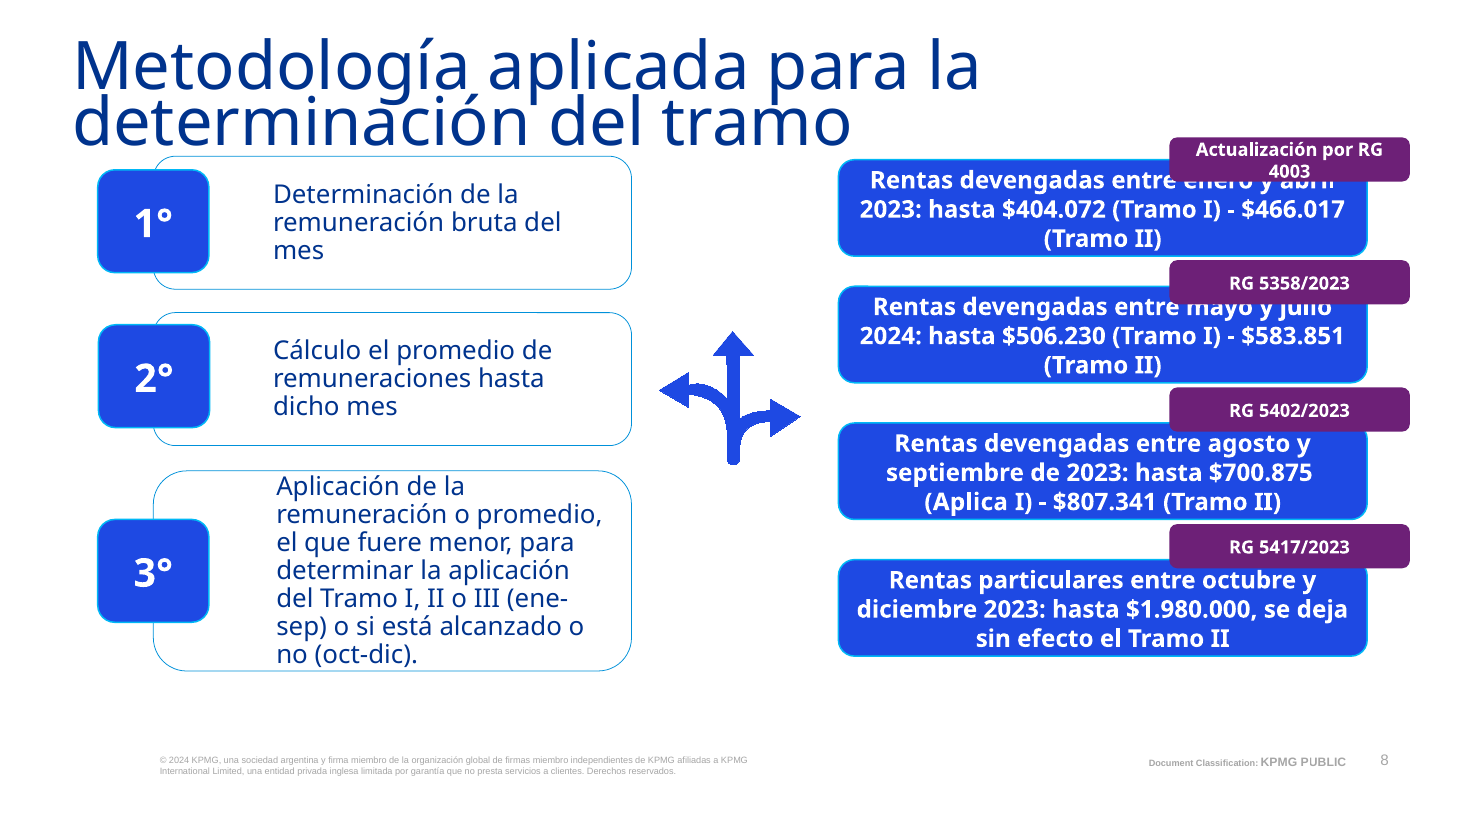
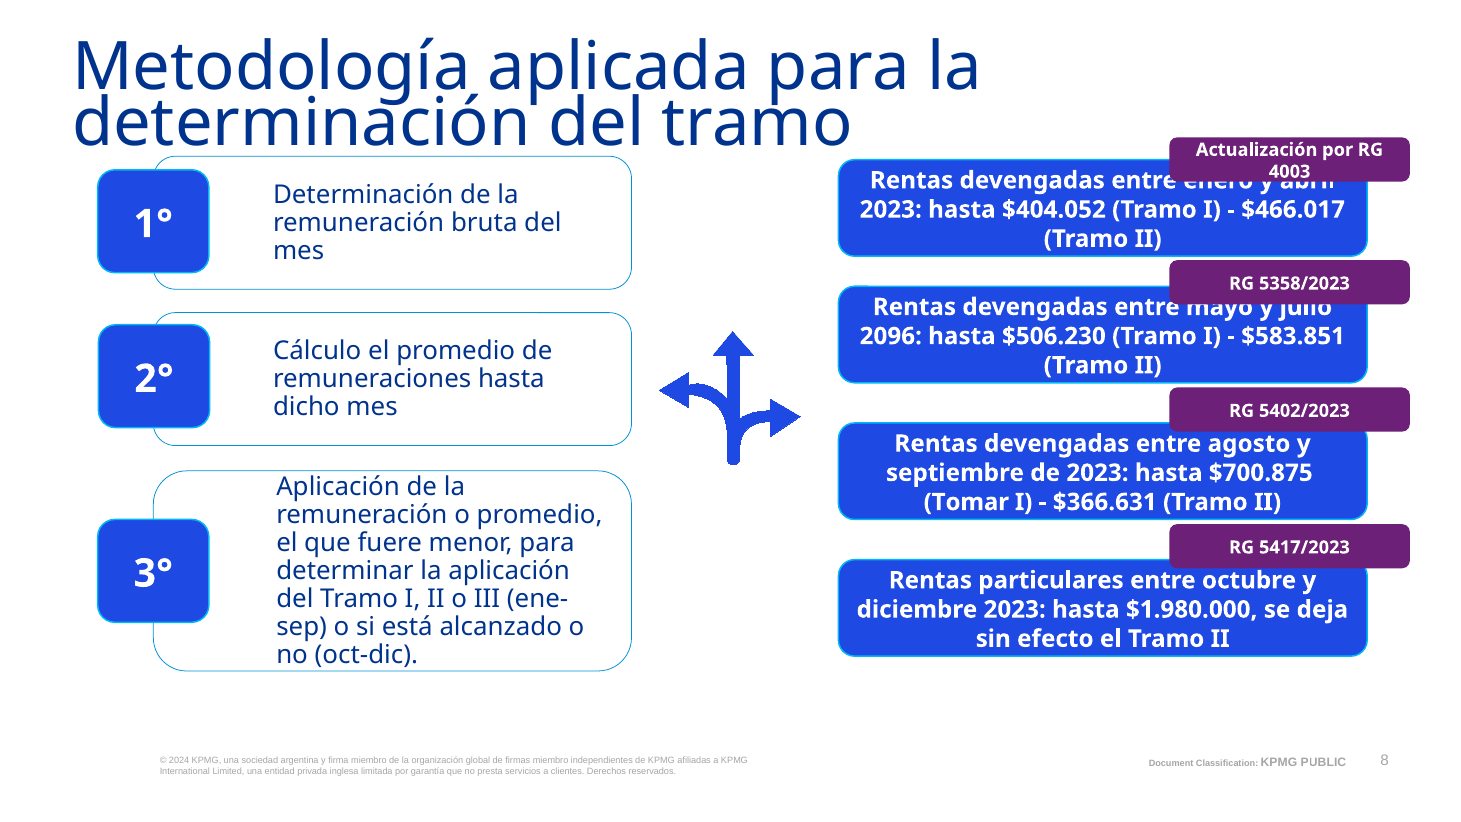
$404.072: $404.072 -> $404.052
2024 at (891, 336): 2024 -> 2096
Aplica: Aplica -> Tomar
$807.341: $807.341 -> $366.631
